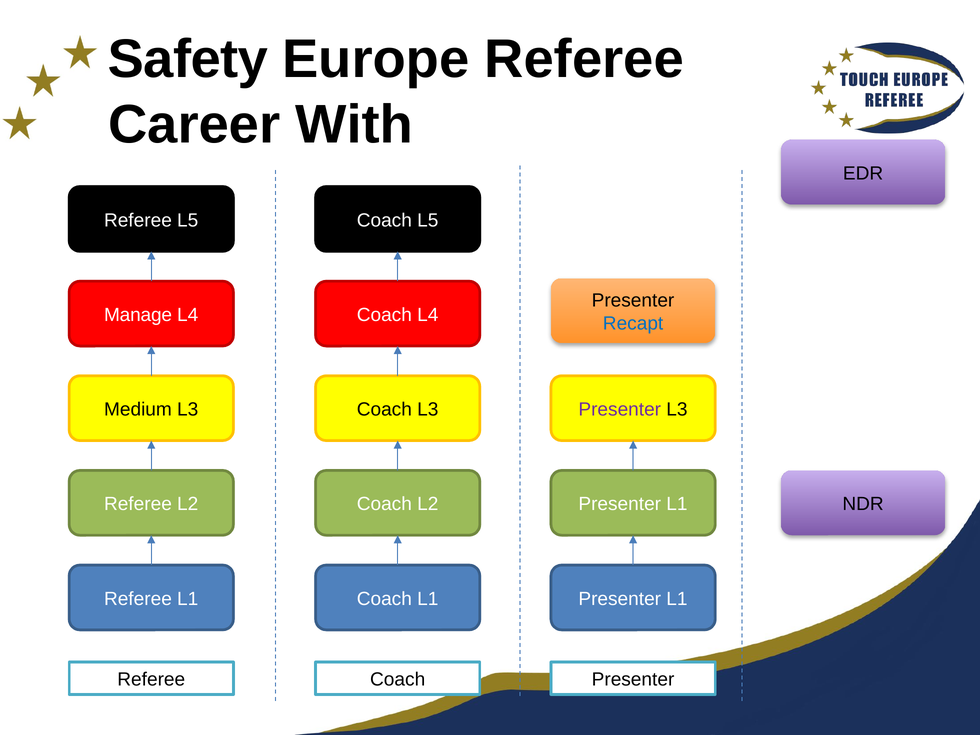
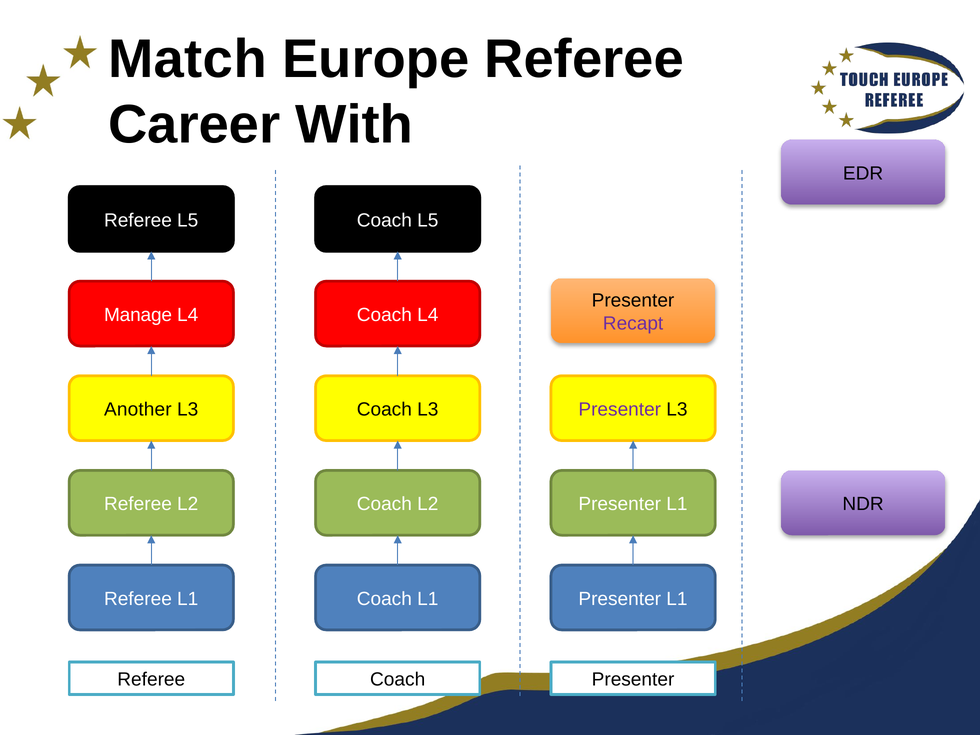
Safety: Safety -> Match
Recapt colour: blue -> purple
Medium: Medium -> Another
